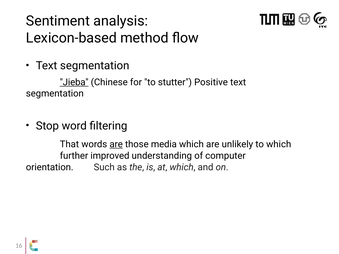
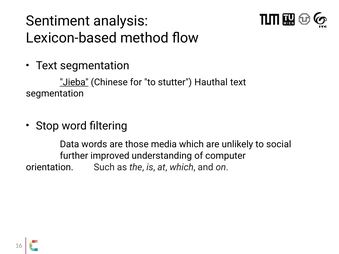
Positive: Positive -> Hauthal
That: That -> Data
are at (116, 144) underline: present -> none
to which: which -> social
